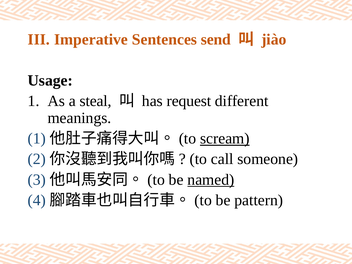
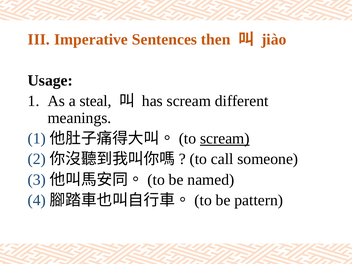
send: send -> then
has request: request -> scream
named underline: present -> none
